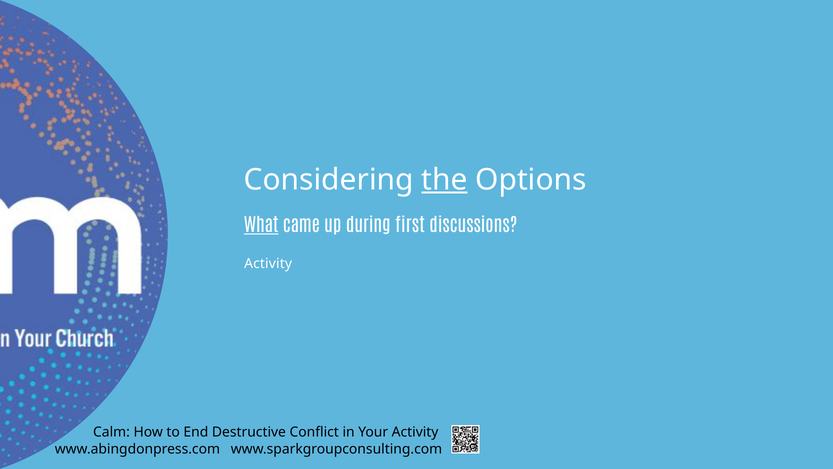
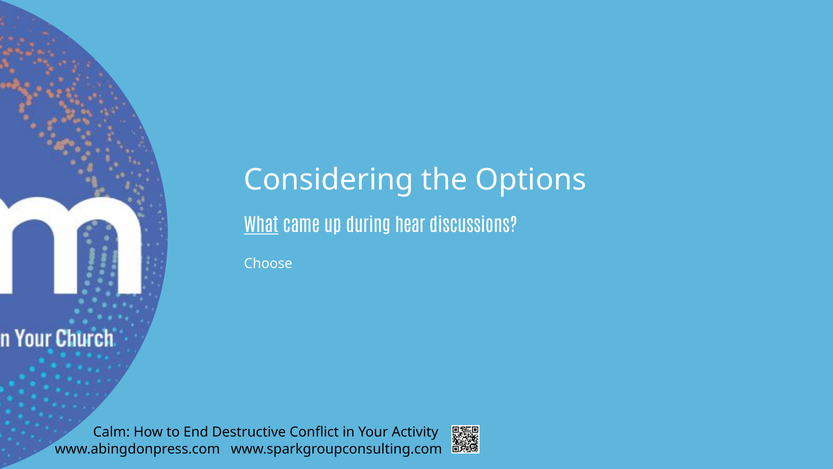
the underline: present -> none
first: first -> hear
Activity at (268, 263): Activity -> Choose
